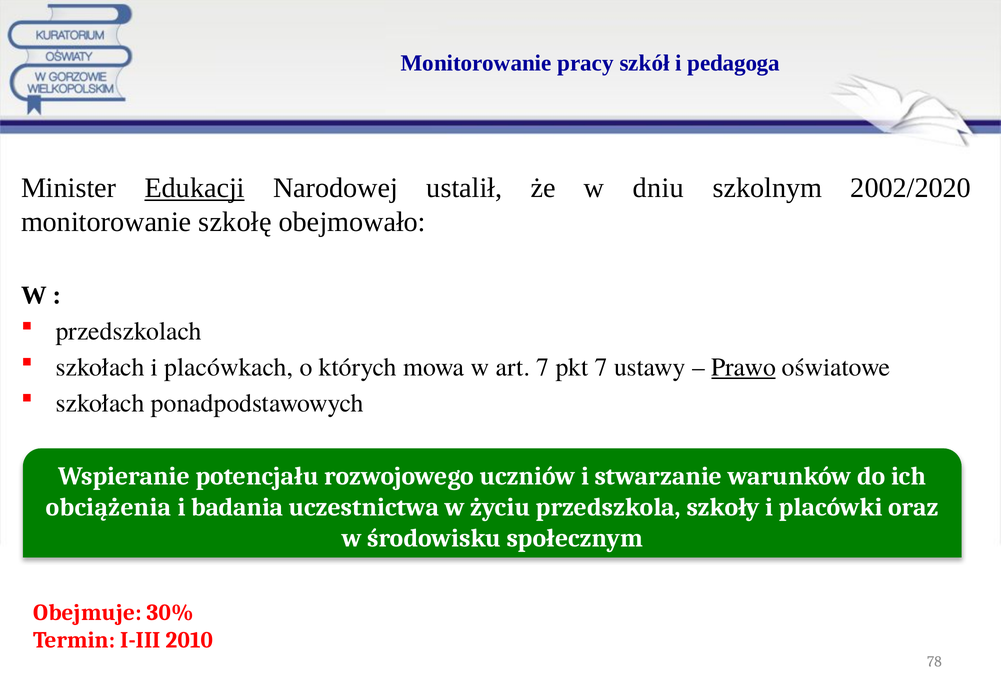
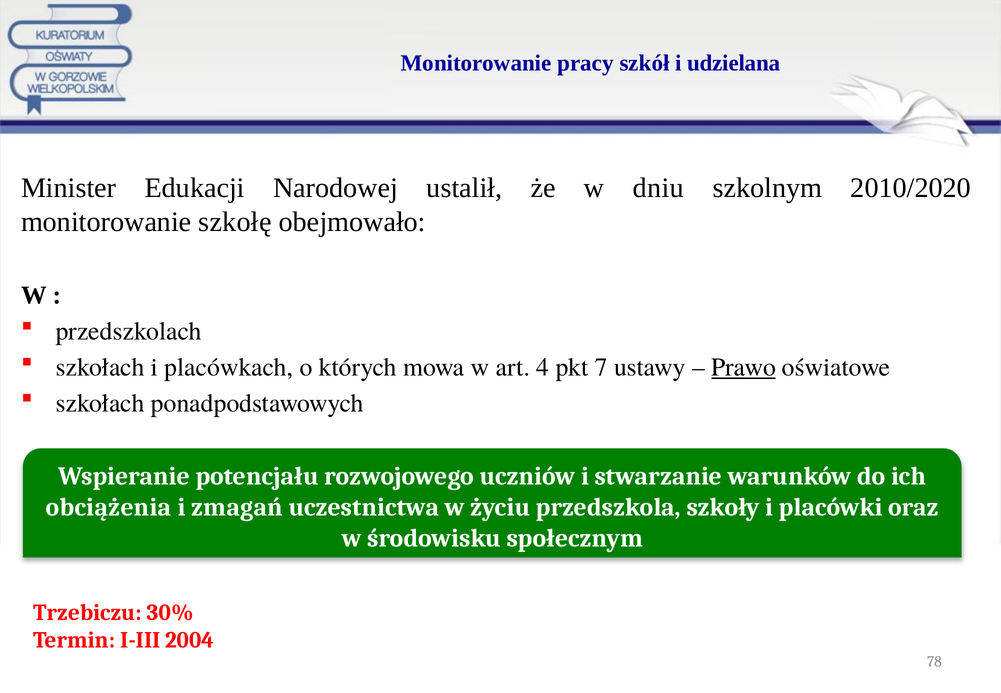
pedagoga: pedagoga -> udzielana
Edukacji underline: present -> none
2002/2020: 2002/2020 -> 2010/2020
art 7: 7 -> 4
badania: badania -> zmagań
Obejmuje: Obejmuje -> Trzebiczu
2010: 2010 -> 2004
